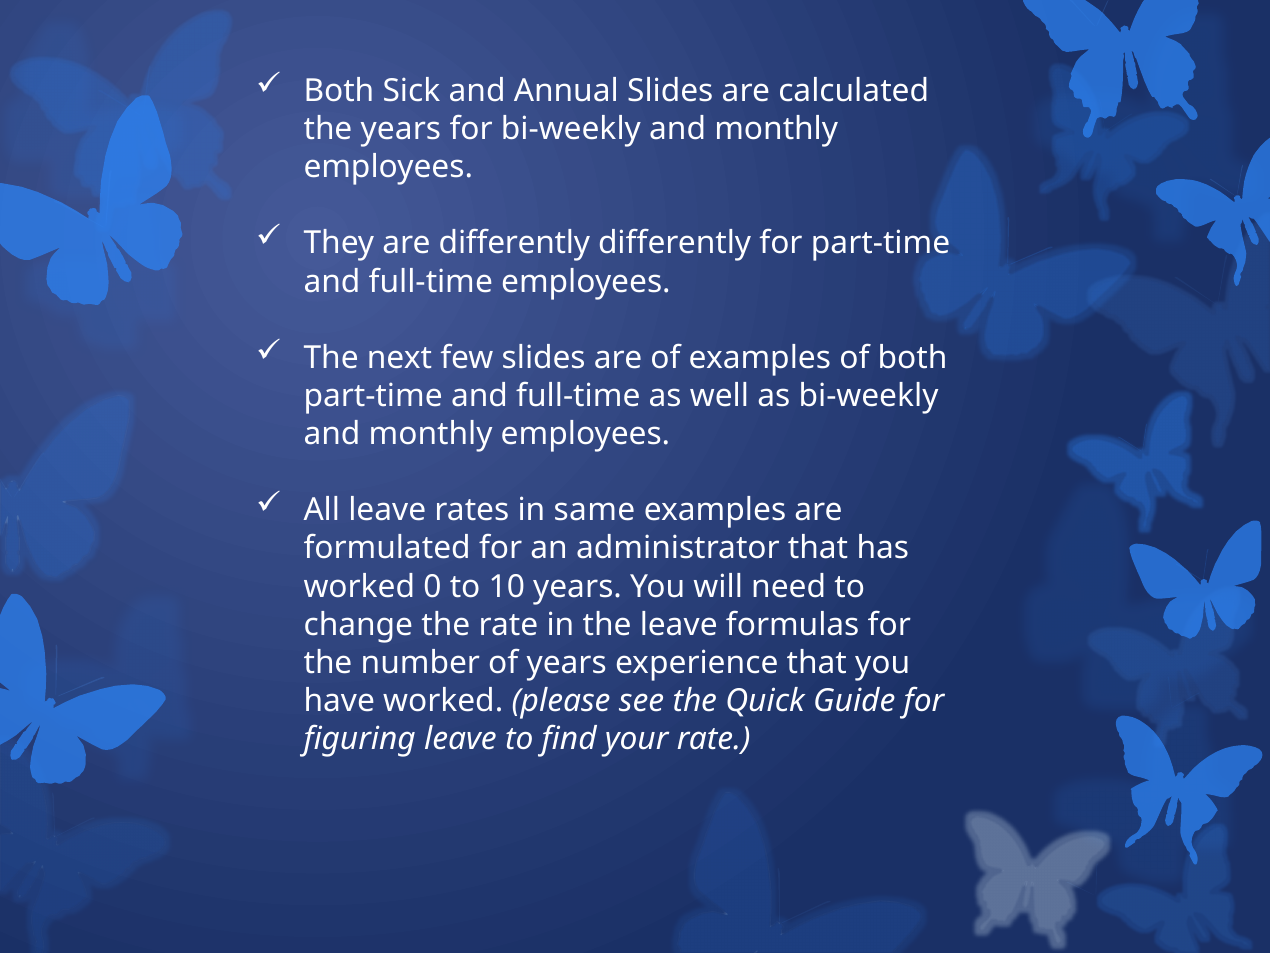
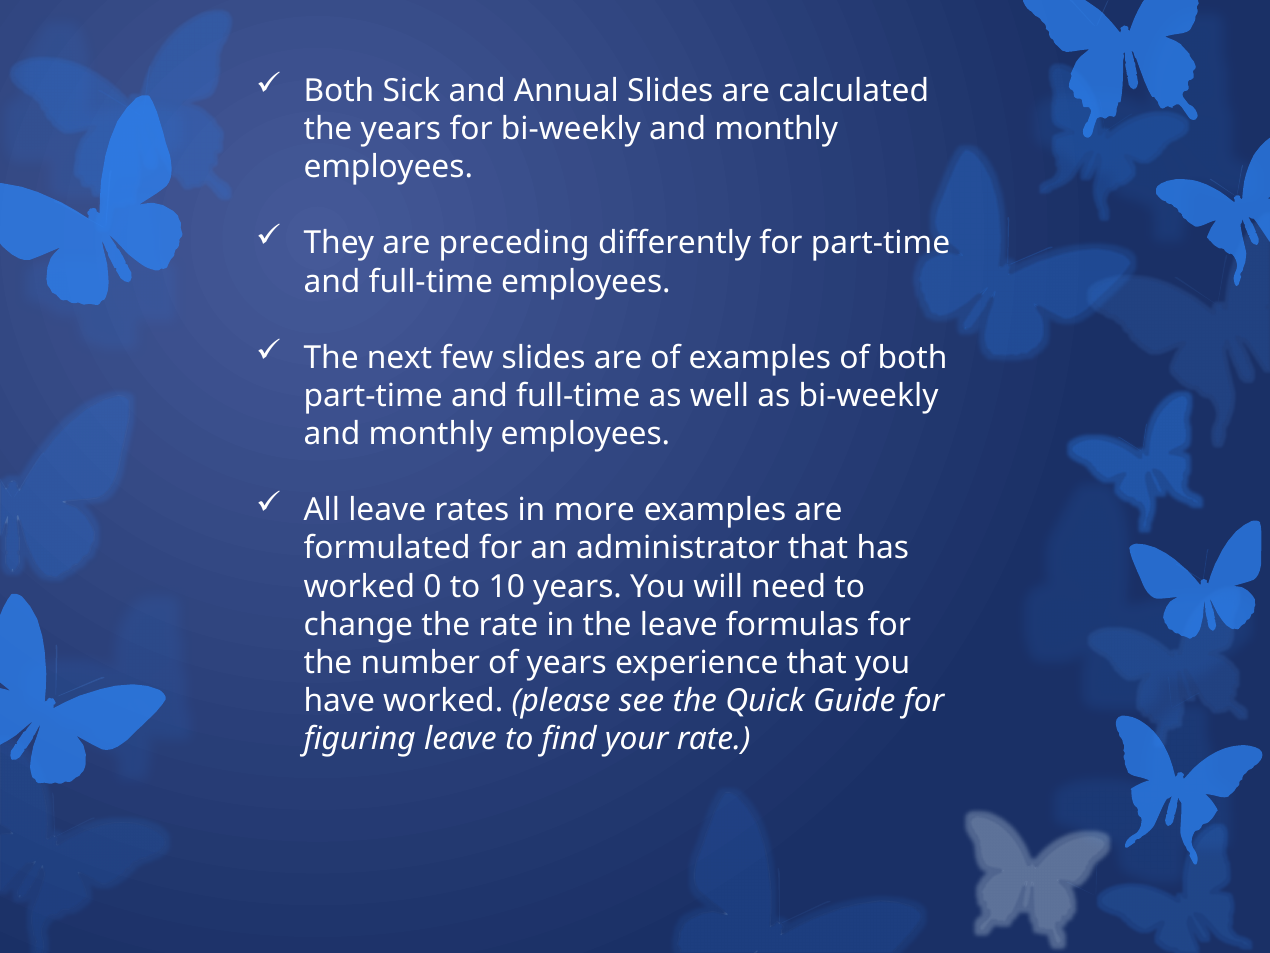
are differently: differently -> preceding
same: same -> more
